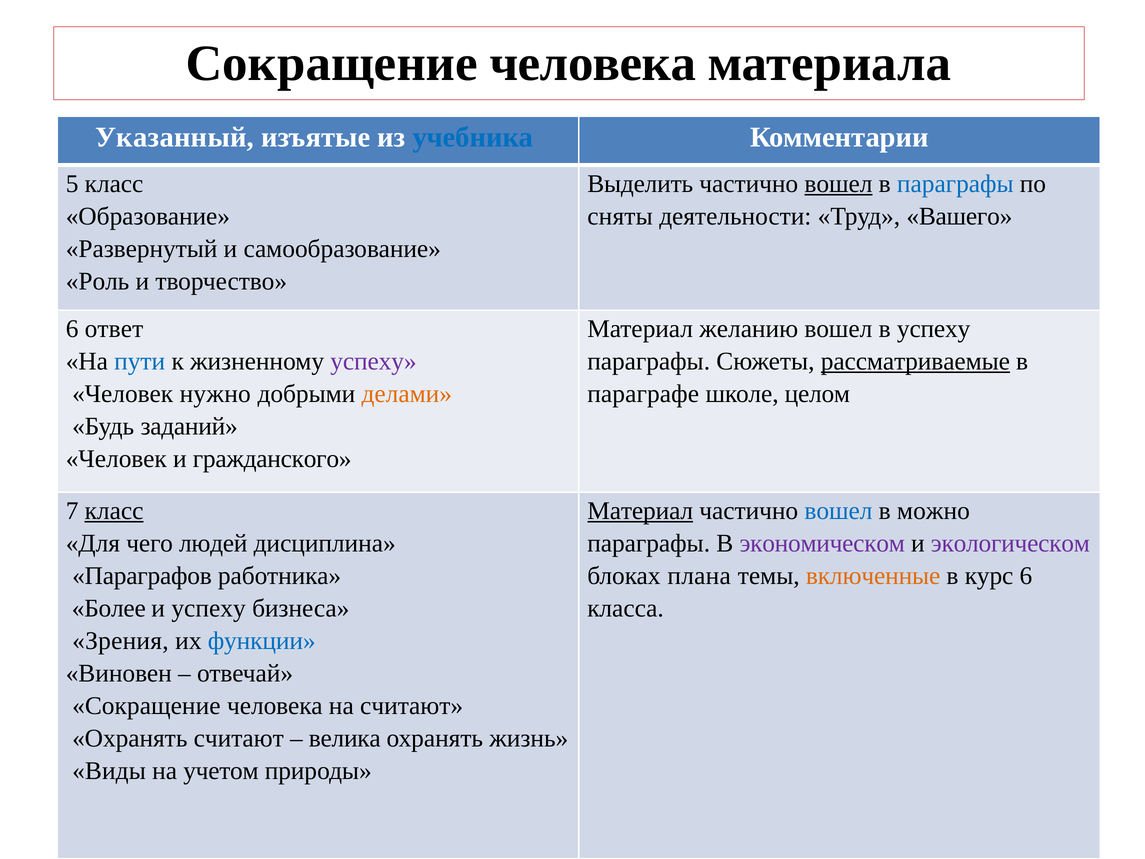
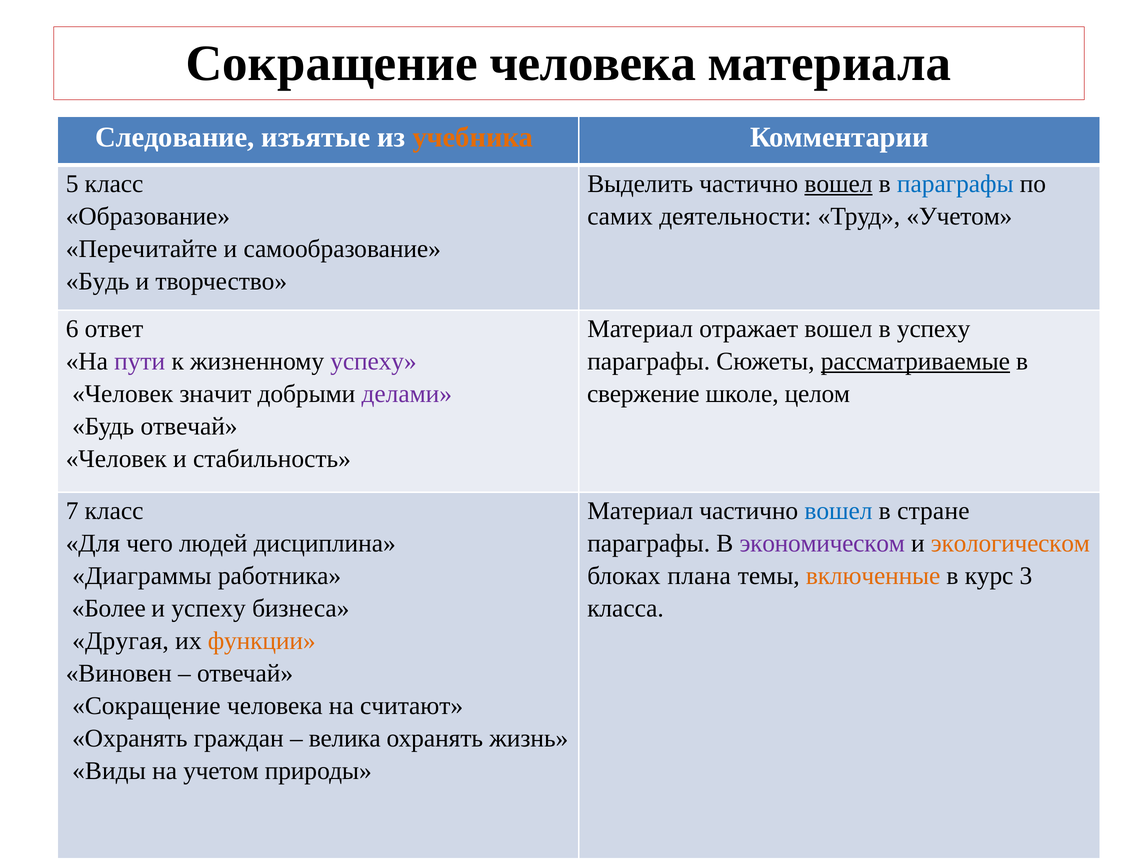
Указанный: Указанный -> Следование
учебника colour: blue -> orange
сняты: сняты -> самих
Труд Вашего: Вашего -> Учетом
Развернутый: Развернутый -> Перечитайте
Роль at (98, 281): Роль -> Будь
желанию: желанию -> отражает
пути colour: blue -> purple
нужно: нужно -> значит
делами colour: orange -> purple
параграфе: параграфе -> свержение
Будь заданий: заданий -> отвечай
гражданского: гражданского -> стабильность
класс at (114, 511) underline: present -> none
Материал at (640, 511) underline: present -> none
можно: можно -> стране
экологическом colour: purple -> orange
Параграфов: Параграфов -> Диаграммы
курс 6: 6 -> 3
Зрения: Зрения -> Другая
функции colour: blue -> orange
Охранять считают: считают -> граждан
